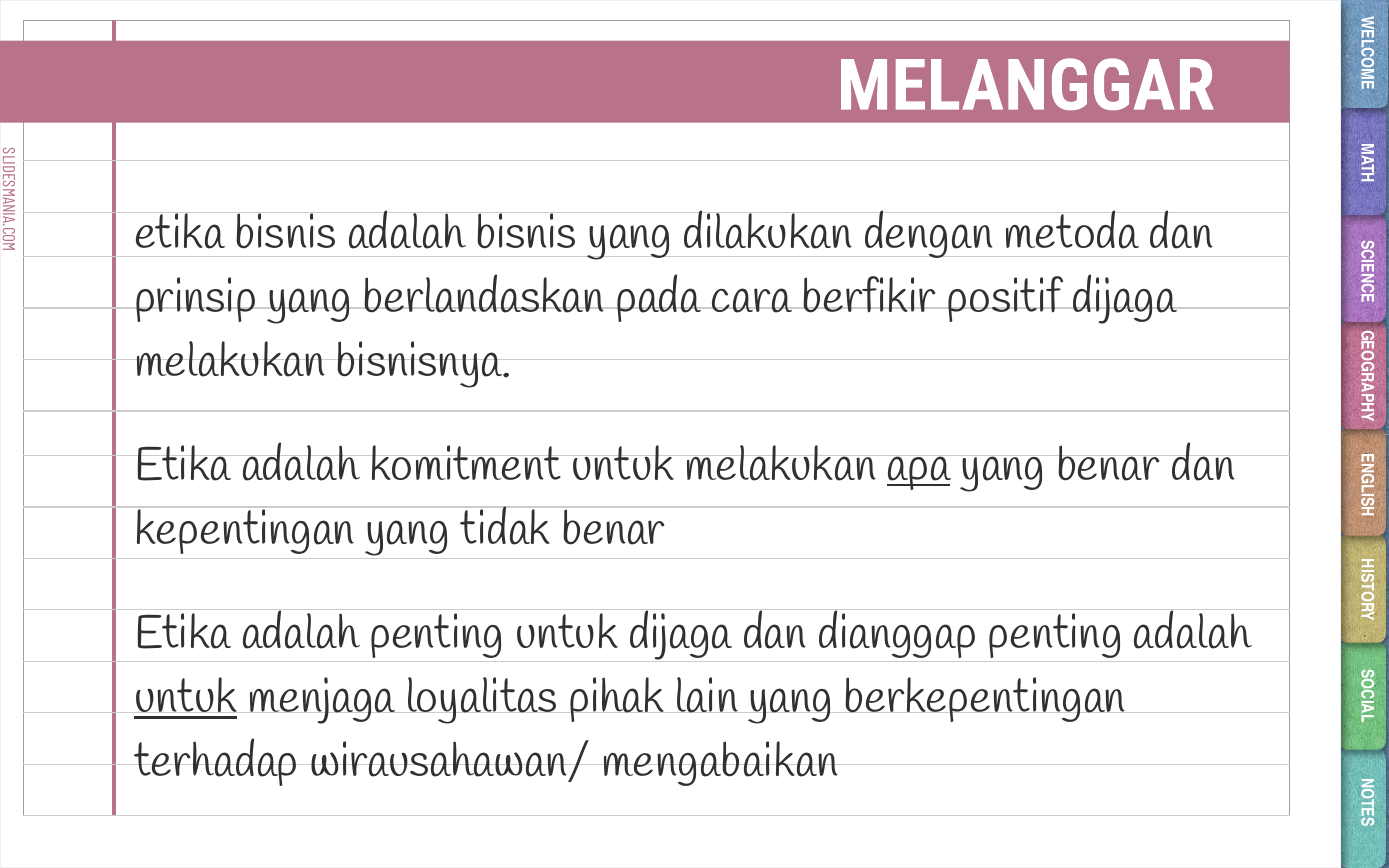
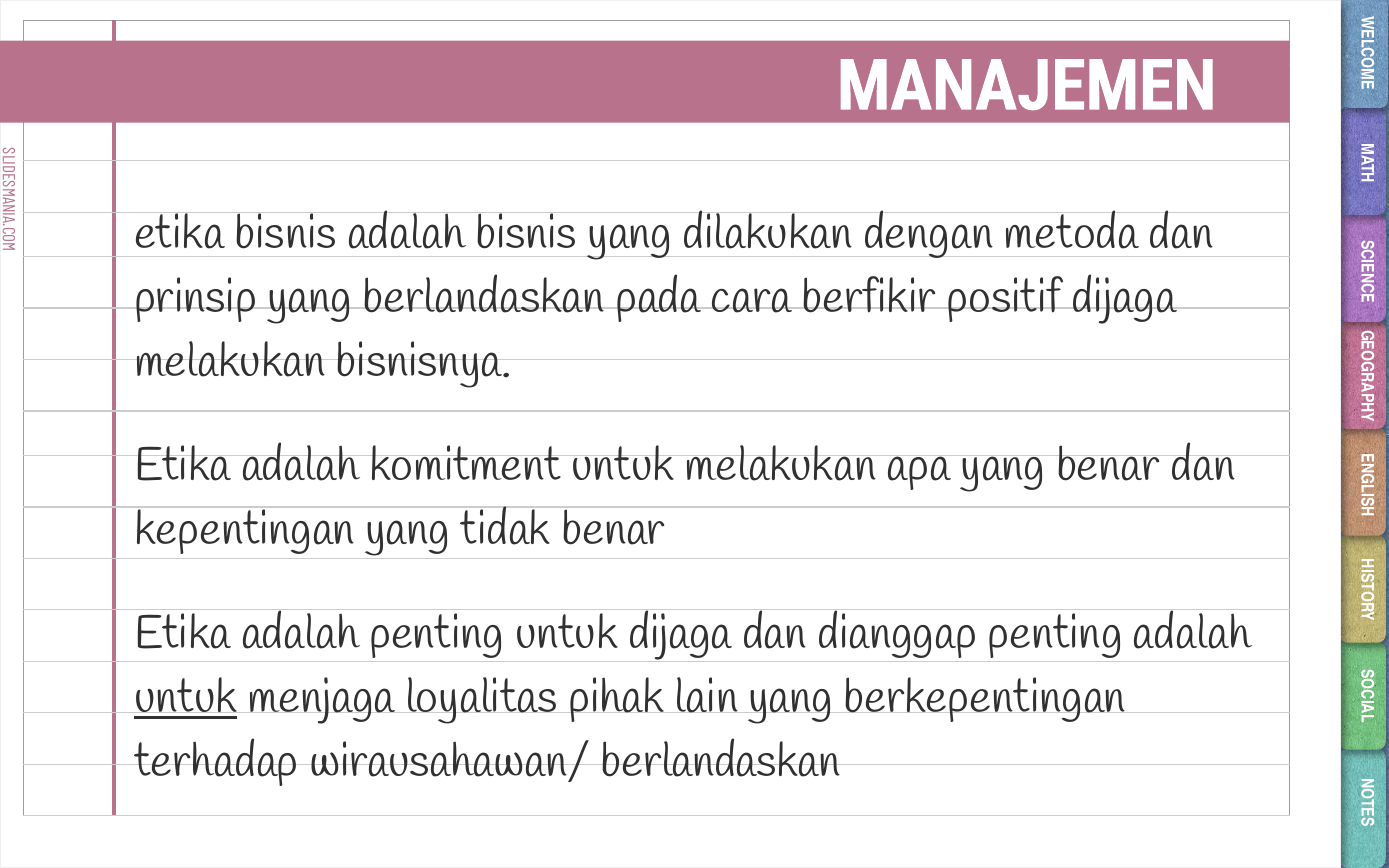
MELANGGAR: MELANGGAR -> MANAJEMEN
apa underline: present -> none
wirausahawan/ mengabaikan: mengabaikan -> berlandaskan
